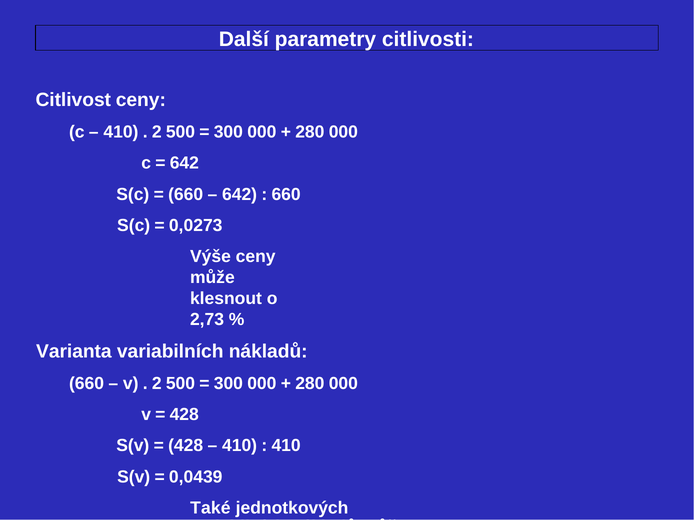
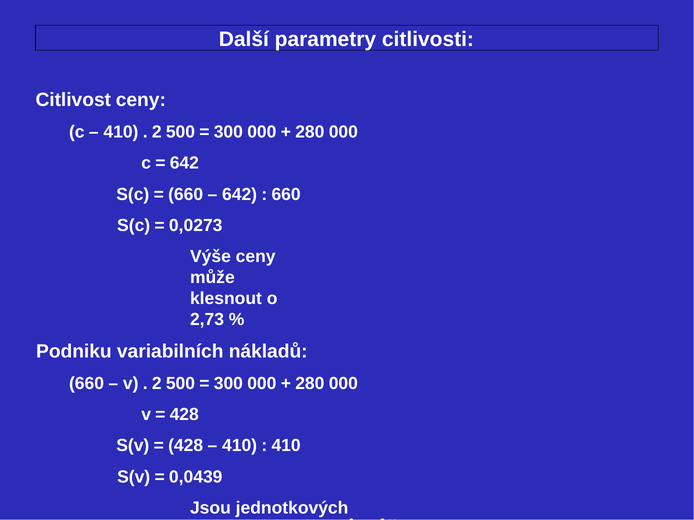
Varianta: Varianta -> Podniku
Také: Také -> Jsou
